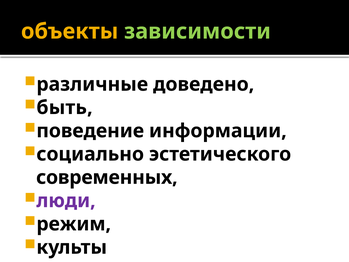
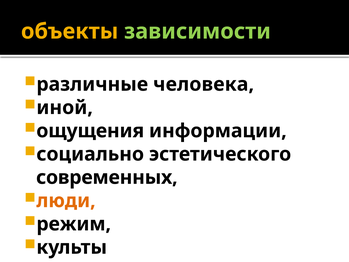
доведено: доведено -> человека
быть: быть -> иной
поведение: поведение -> ощущения
люди colour: purple -> orange
